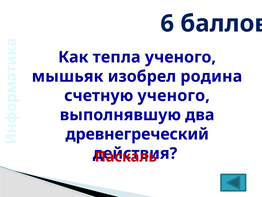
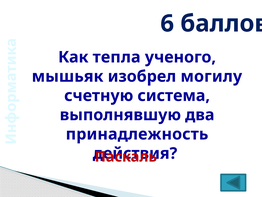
родина: родина -> могилу
счетную ученого: ученого -> система
древнегреческий: древнегреческий -> принадлежность
